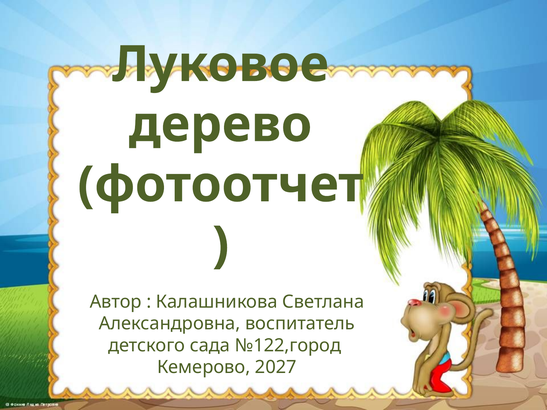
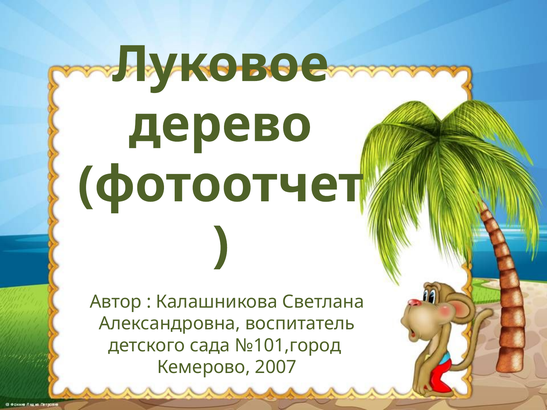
№122,город: №122,город -> №101,город
2027: 2027 -> 2007
